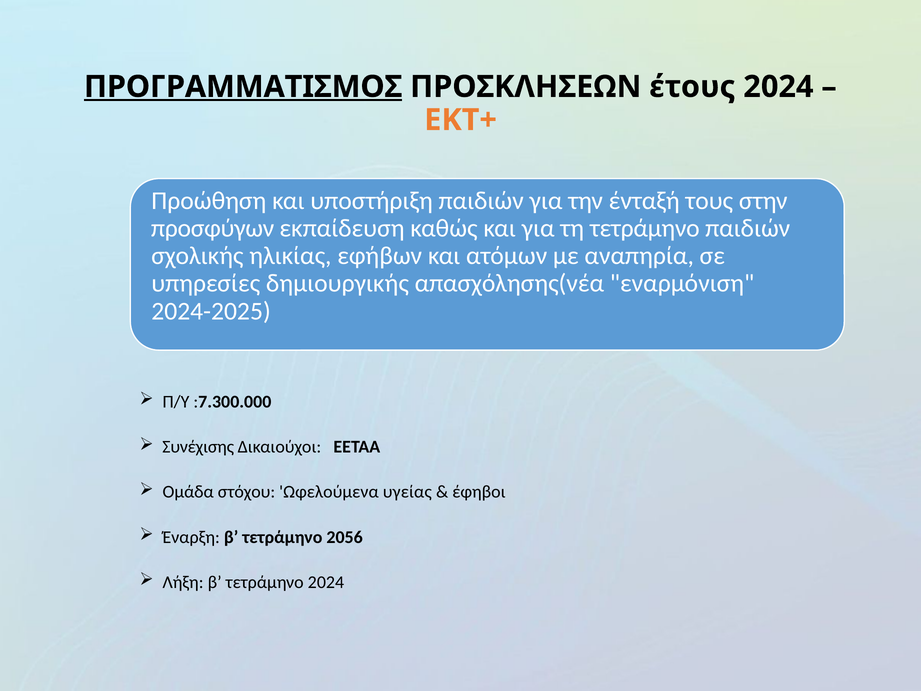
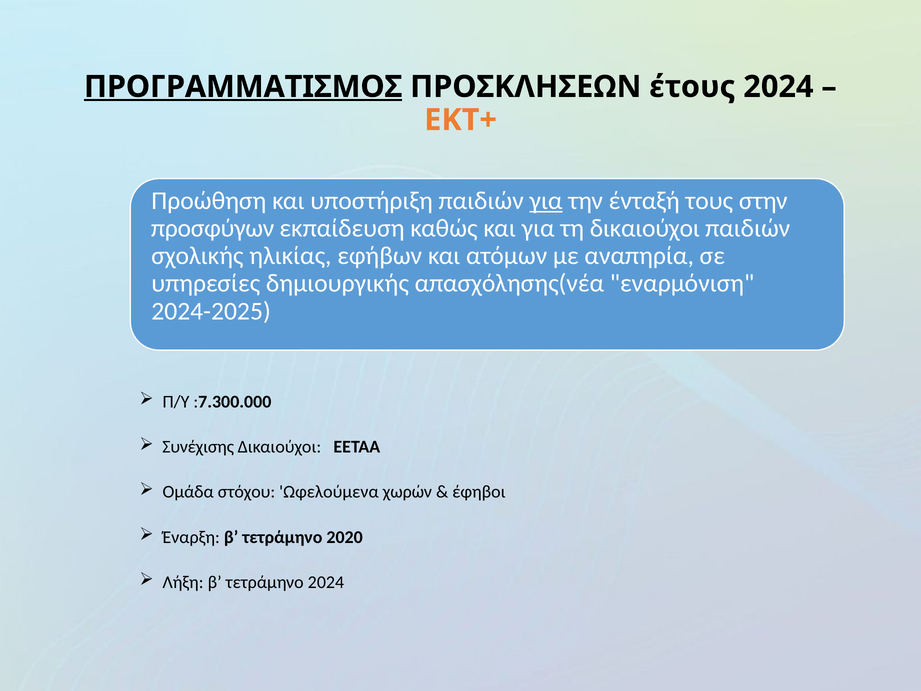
για at (546, 200) underline: none -> present
τη τετράμηνο: τετράμηνο -> δικαιούχοι
υγείας: υγείας -> χωρών
2056: 2056 -> 2020
